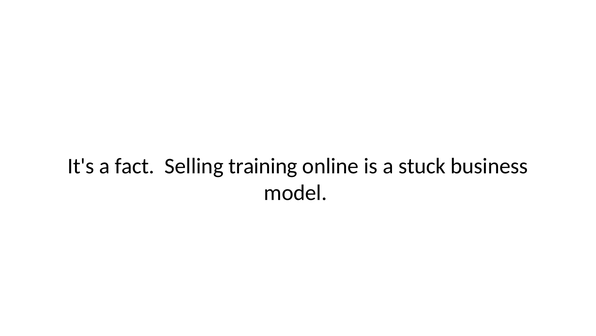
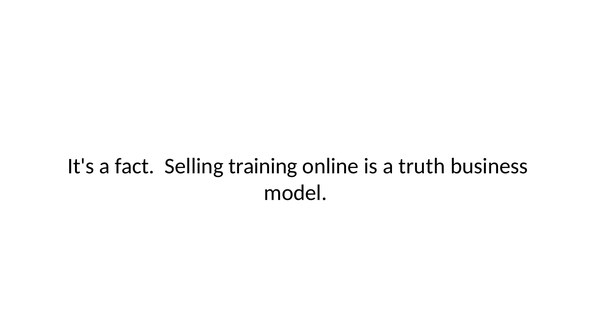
stuck: stuck -> truth
